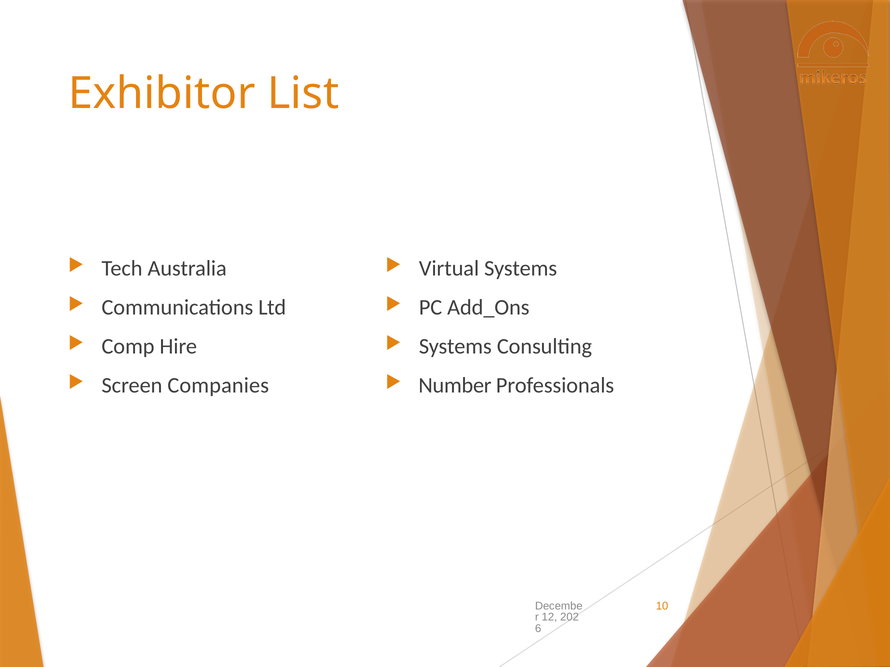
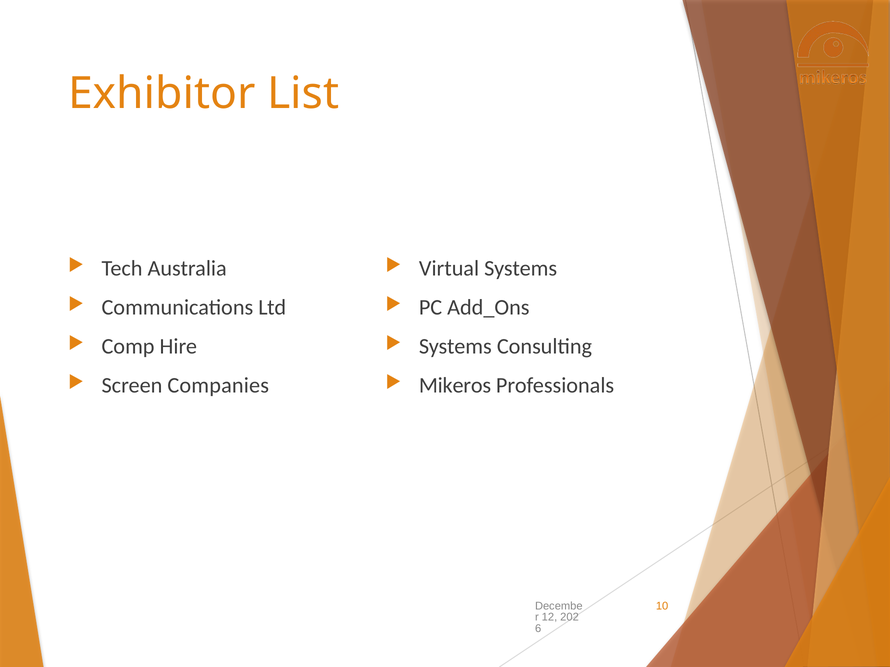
Number: Number -> Mikeros
